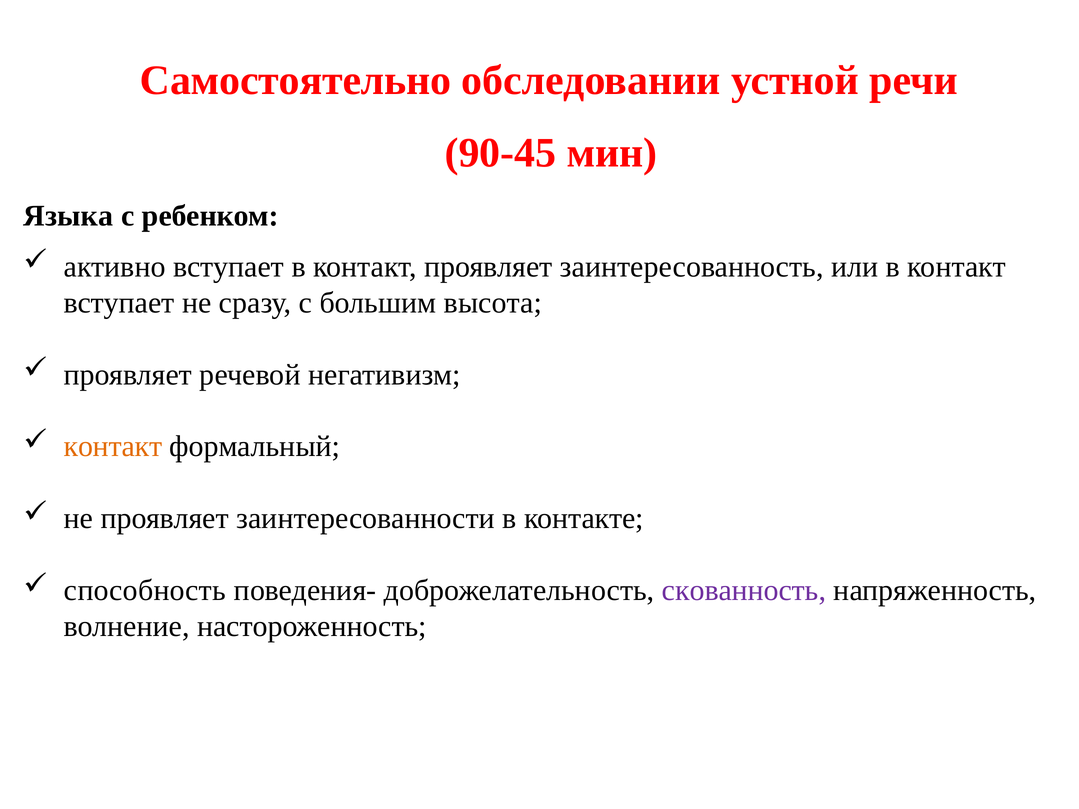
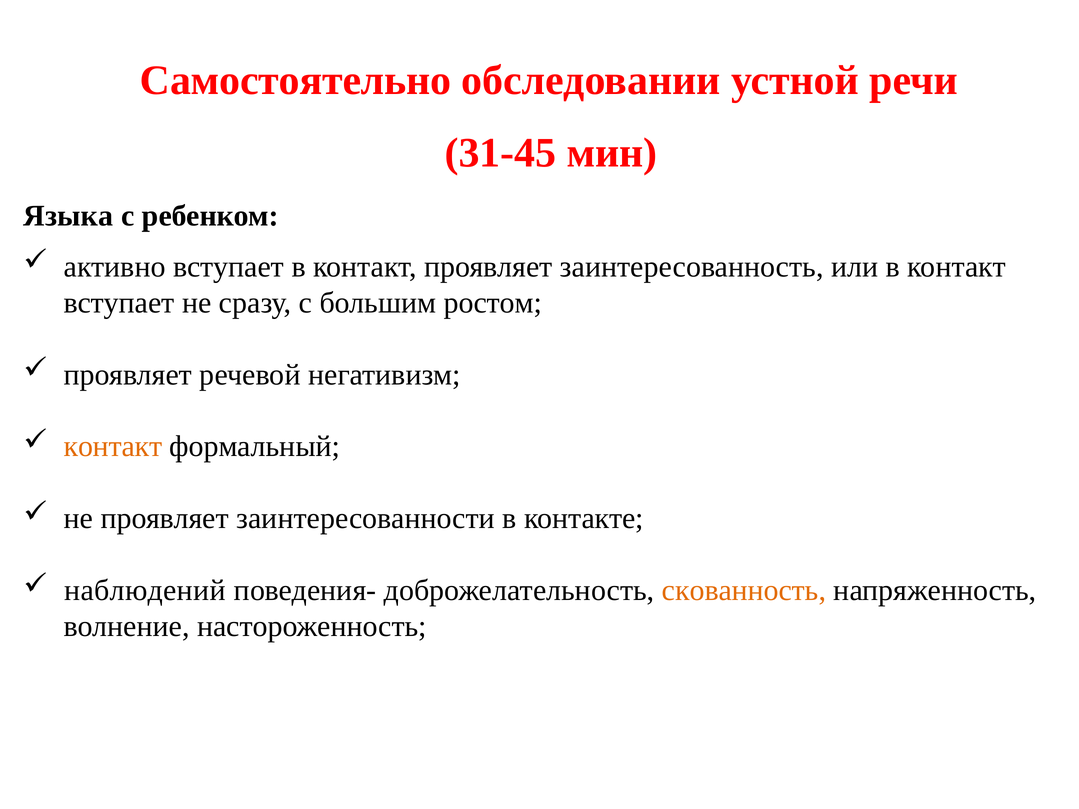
90-45: 90-45 -> 31-45
высота: высота -> ростом
способность: способность -> наблюдений
скованность colour: purple -> orange
